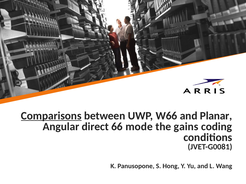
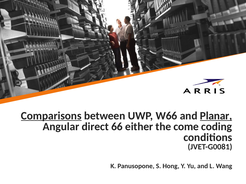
Planar underline: none -> present
mode: mode -> either
gains: gains -> come
